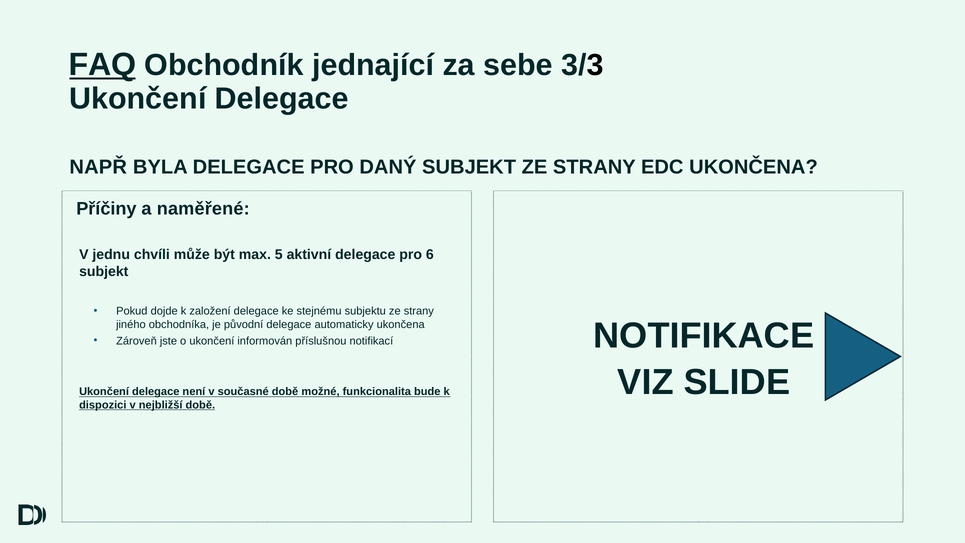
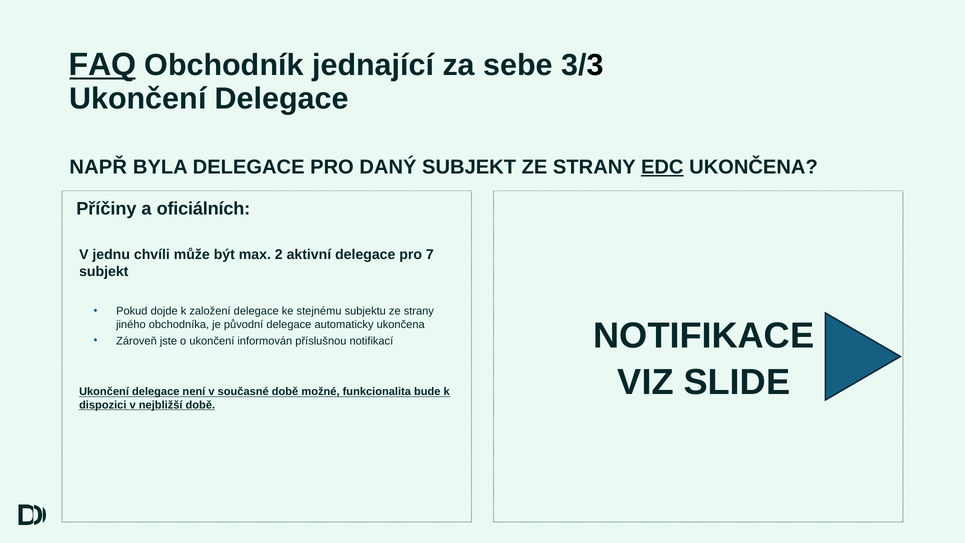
EDC underline: none -> present
naměřené: naměřené -> oficiálních
5: 5 -> 2
6: 6 -> 7
